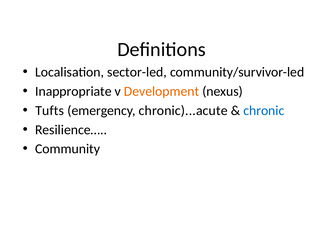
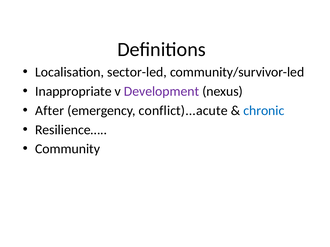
Development colour: orange -> purple
Tufts: Tufts -> After
chronic)...acute: chronic)...acute -> conflict)...acute
